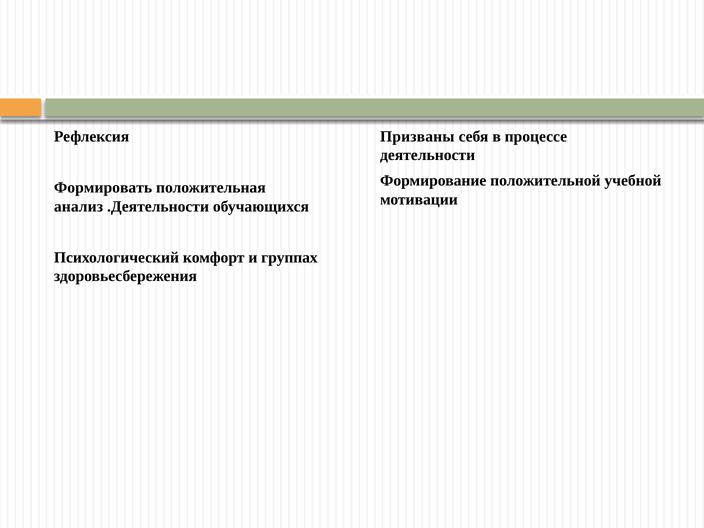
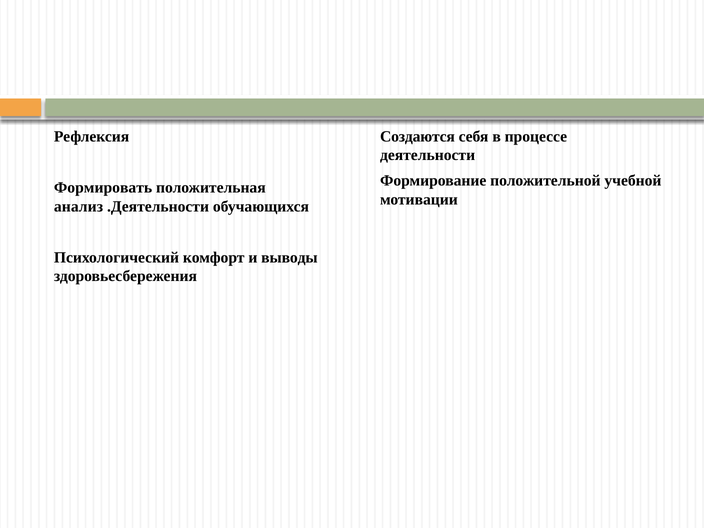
Призваны: Призваны -> Создаются
группах: группах -> выводы
